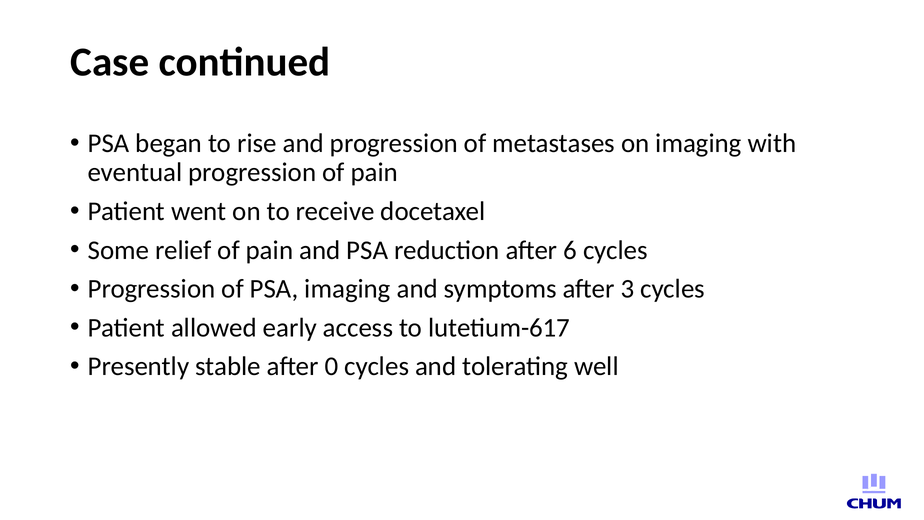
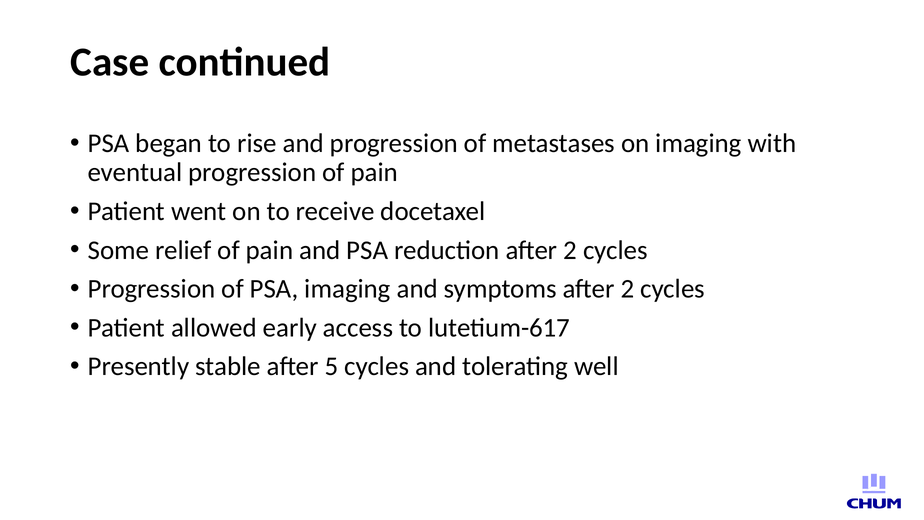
reduction after 6: 6 -> 2
symptoms after 3: 3 -> 2
0: 0 -> 5
